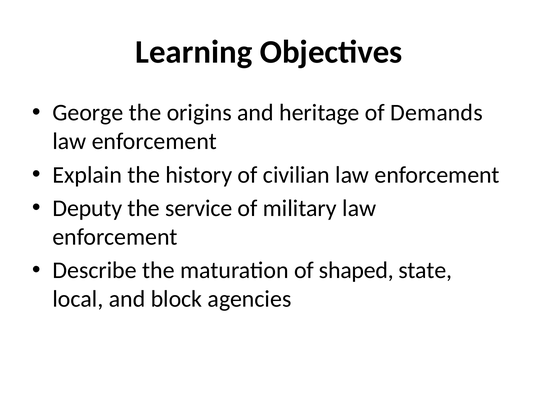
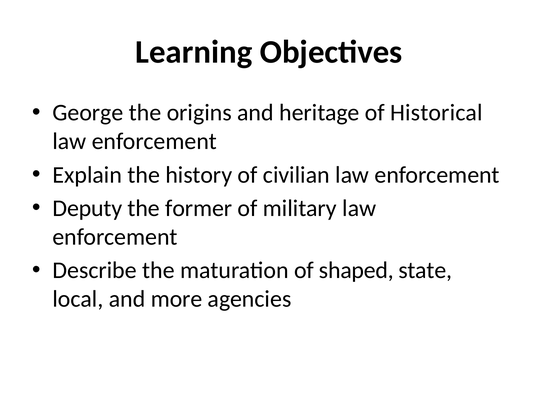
Demands: Demands -> Historical
service: service -> former
block: block -> more
